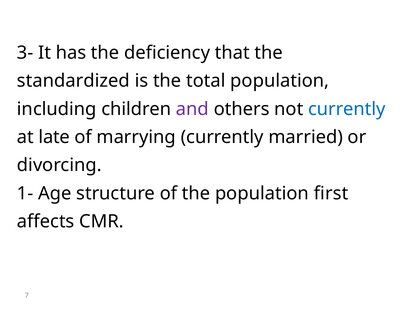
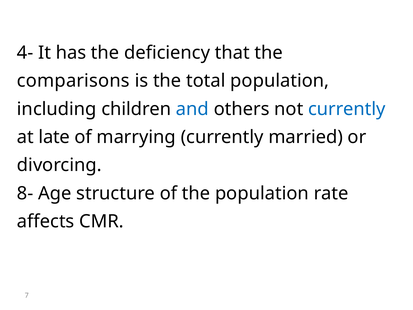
3-: 3- -> 4-
standardized: standardized -> comparisons
and colour: purple -> blue
1-: 1- -> 8-
first: first -> rate
